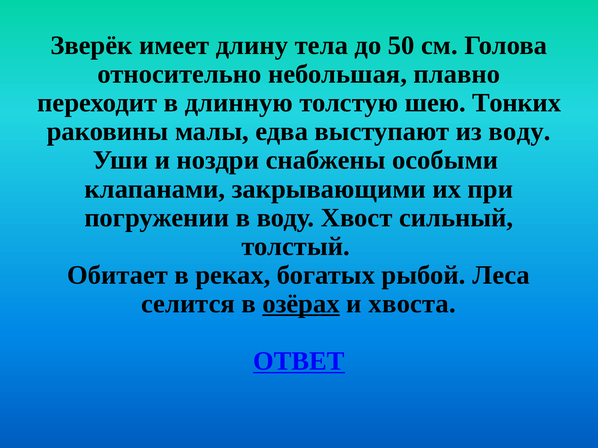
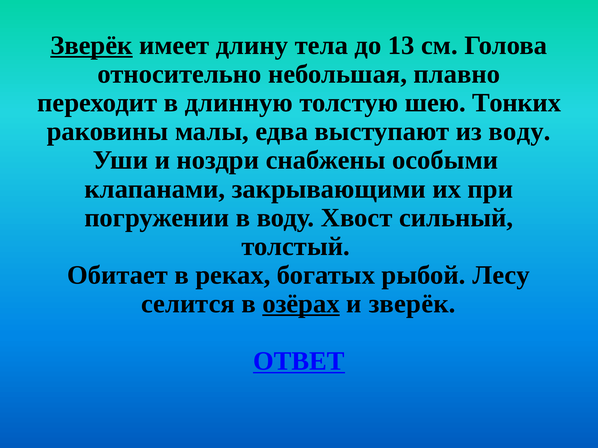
Зверёк at (91, 46) underline: none -> present
50: 50 -> 13
Леса: Леса -> Лесу
и хвоста: хвоста -> зверёк
